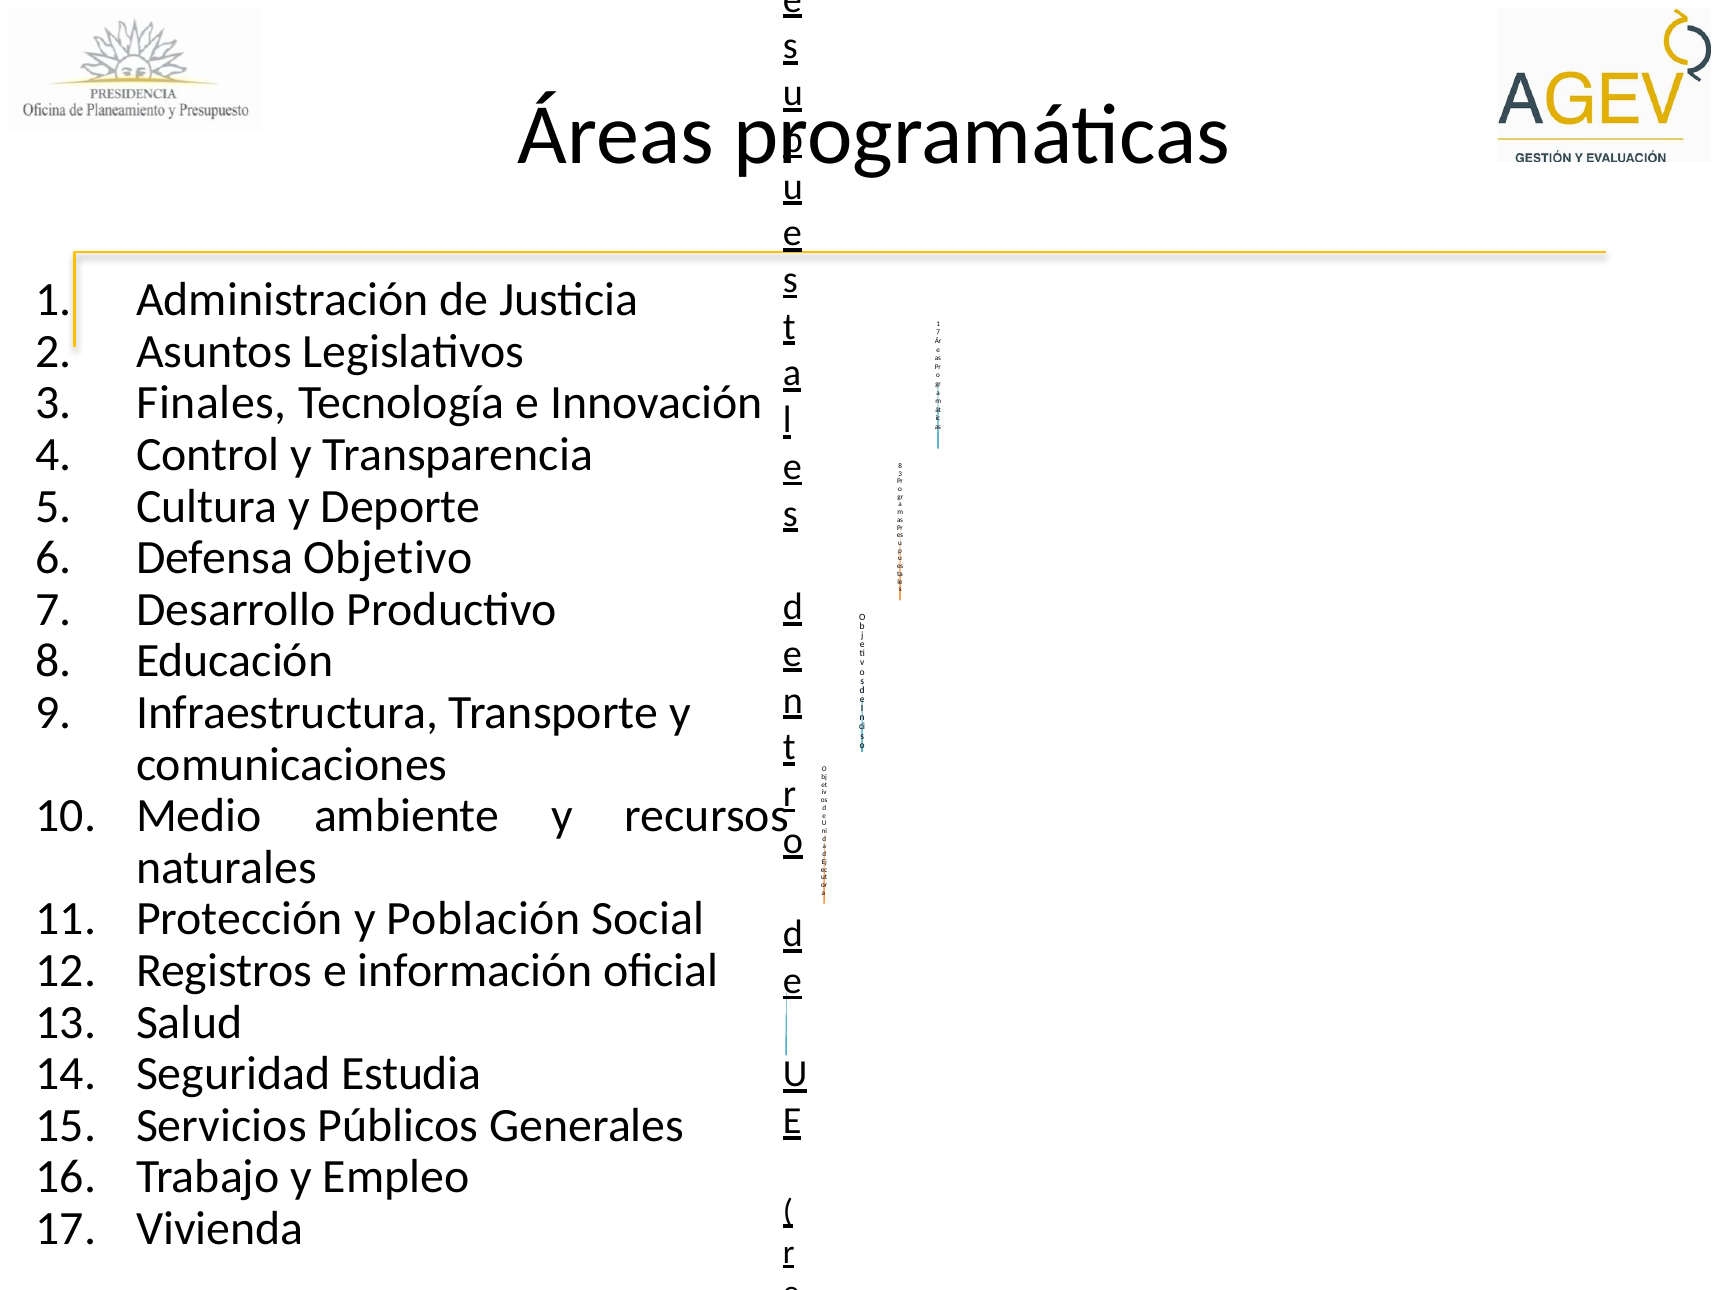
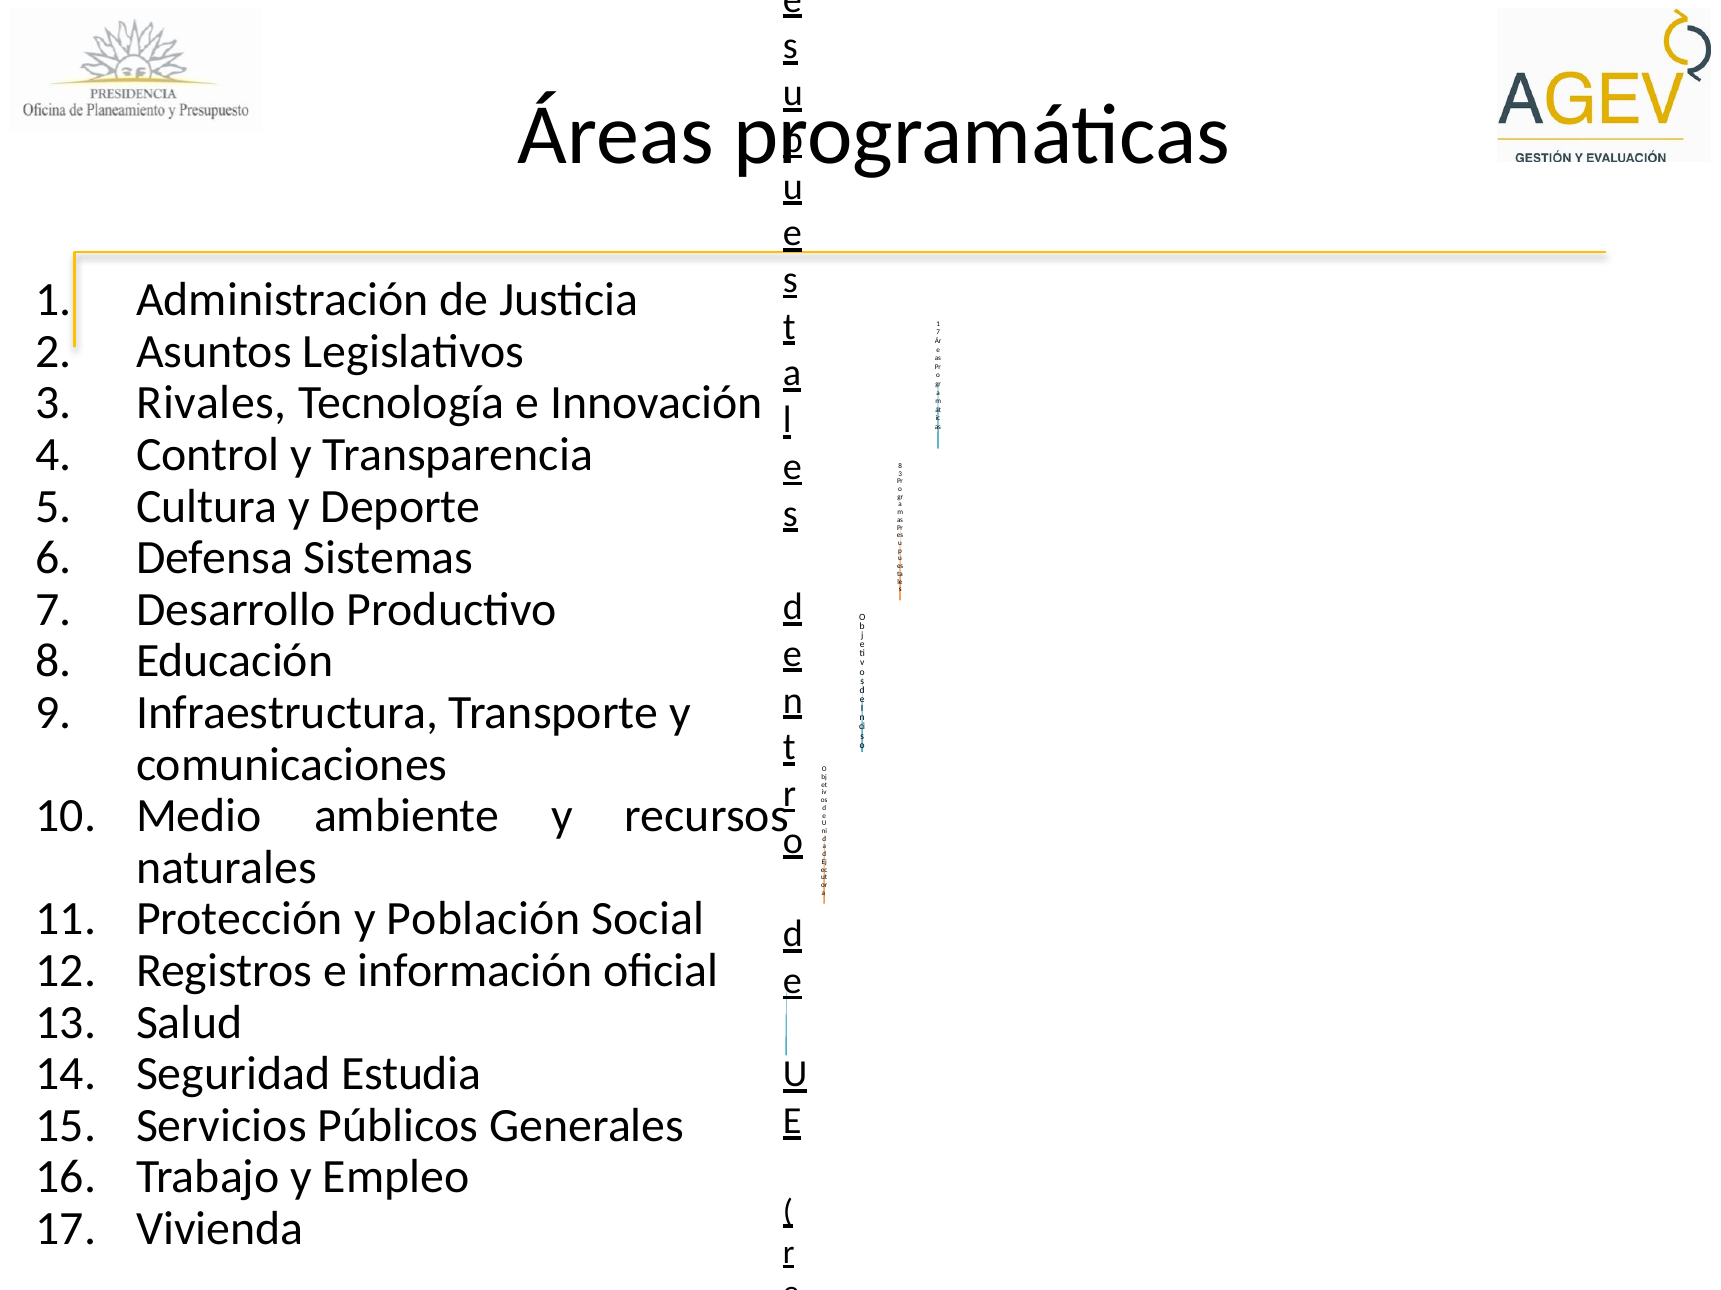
Finales: Finales -> Rivales
Objetivo: Objetivo -> Sistemas
